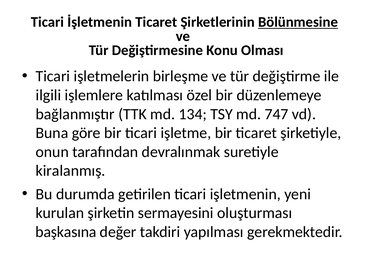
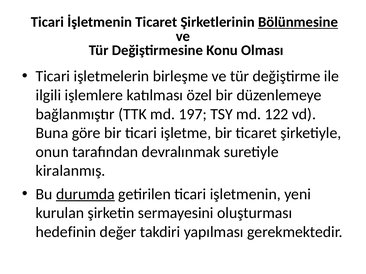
134: 134 -> 197
747: 747 -> 122
durumda underline: none -> present
başkasına: başkasına -> hedefinin
